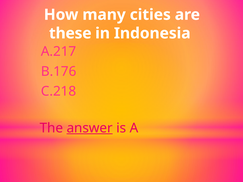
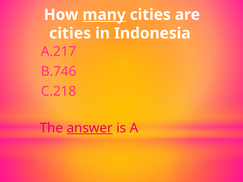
many underline: none -> present
these at (70, 33): these -> cities
B.176: B.176 -> B.746
